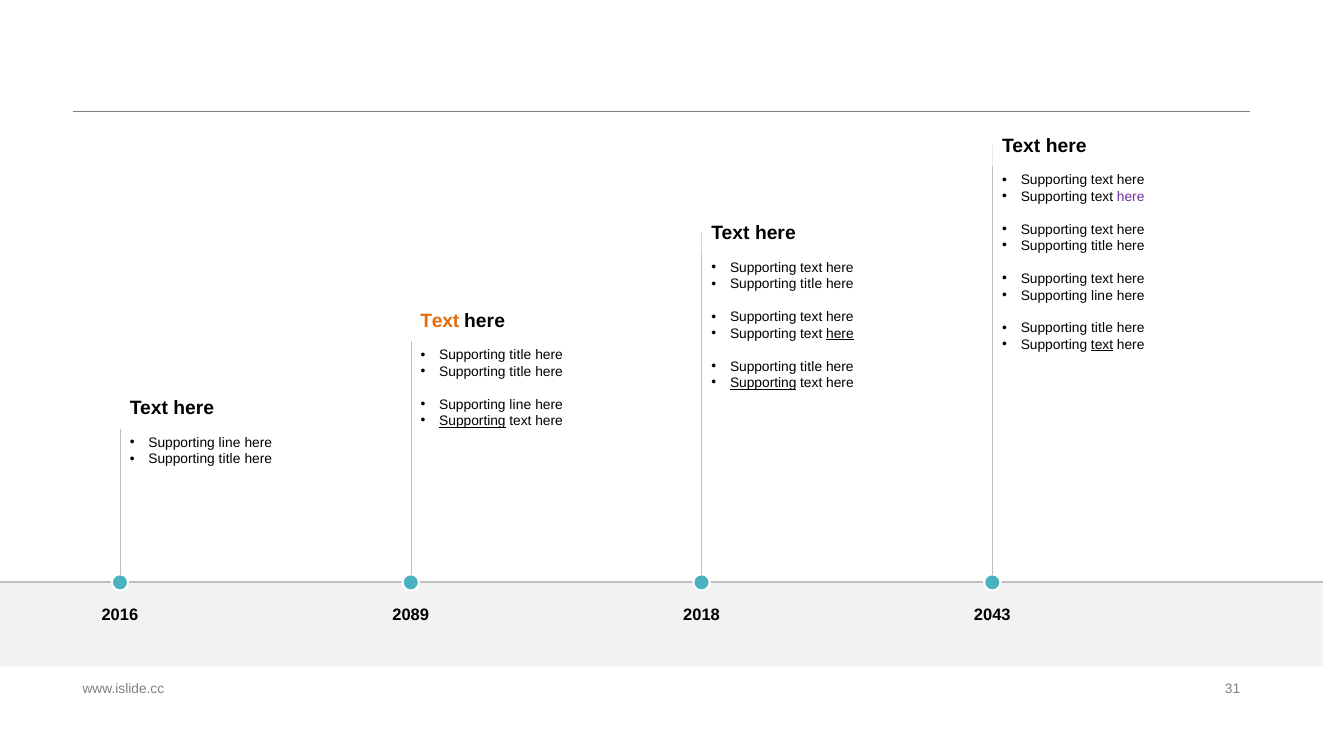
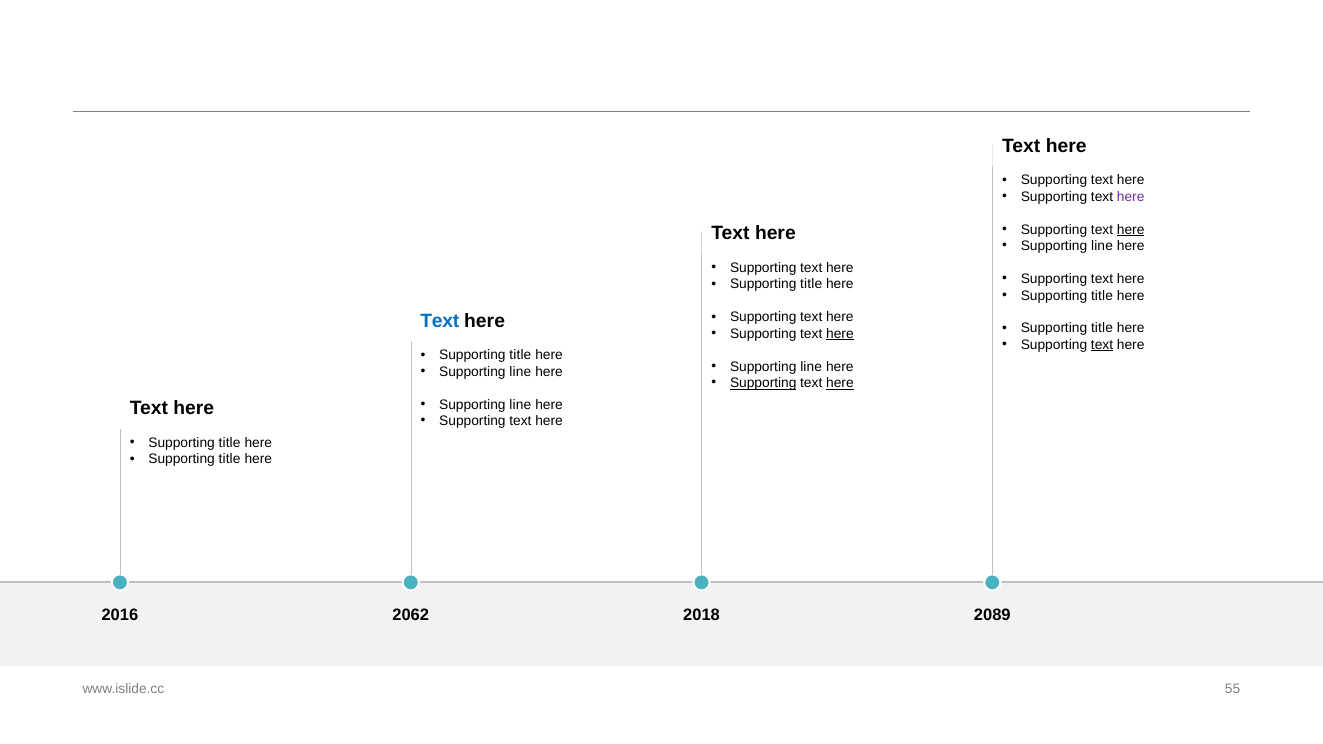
here at (1131, 230) underline: none -> present
title at (1102, 246): title -> line
line at (1102, 296): line -> title
Text at (440, 321) colour: orange -> blue
title at (811, 367): title -> line
title at (520, 372): title -> line
here at (840, 383) underline: none -> present
Supporting at (472, 421) underline: present -> none
line at (230, 443): line -> title
2089: 2089 -> 2062
2043: 2043 -> 2089
31: 31 -> 55
